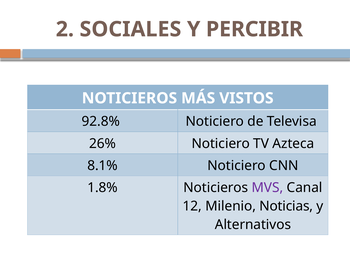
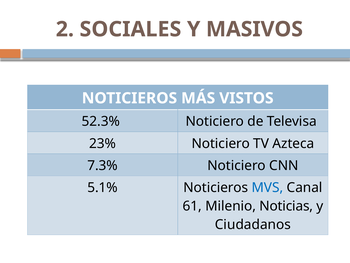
PERCIBIR: PERCIBIR -> MASIVOS
92.8%: 92.8% -> 52.3%
26%: 26% -> 23%
8.1%: 8.1% -> 7.3%
1.8%: 1.8% -> 5.1%
MVS colour: purple -> blue
12: 12 -> 61
Alternativos: Alternativos -> Ciudadanos
